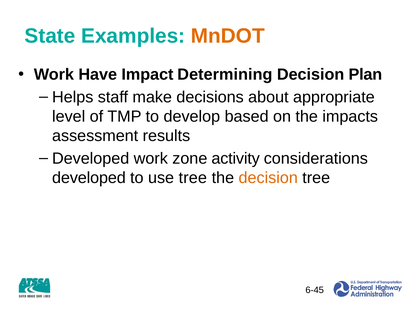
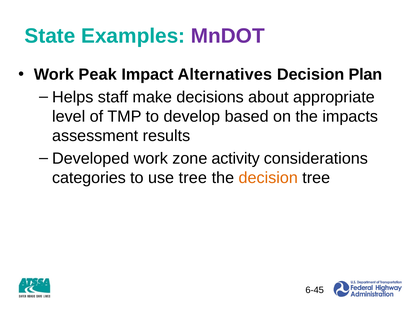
MnDOT colour: orange -> purple
Have: Have -> Peak
Determining: Determining -> Alternatives
developed at (89, 178): developed -> categories
